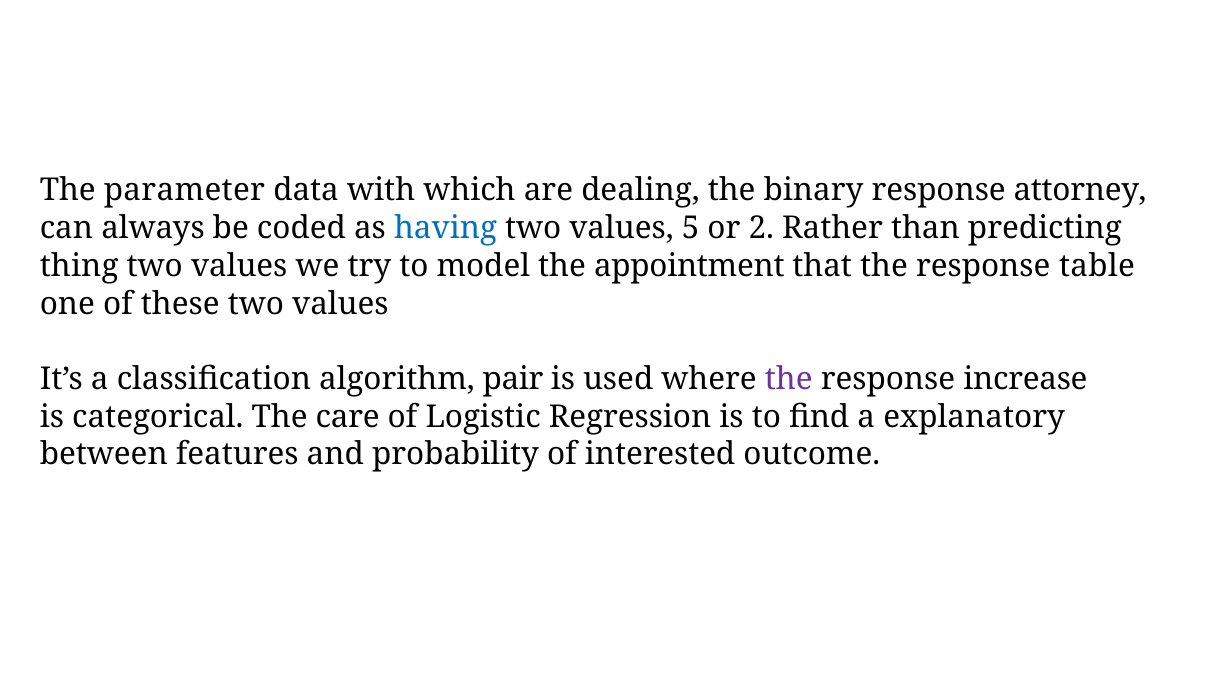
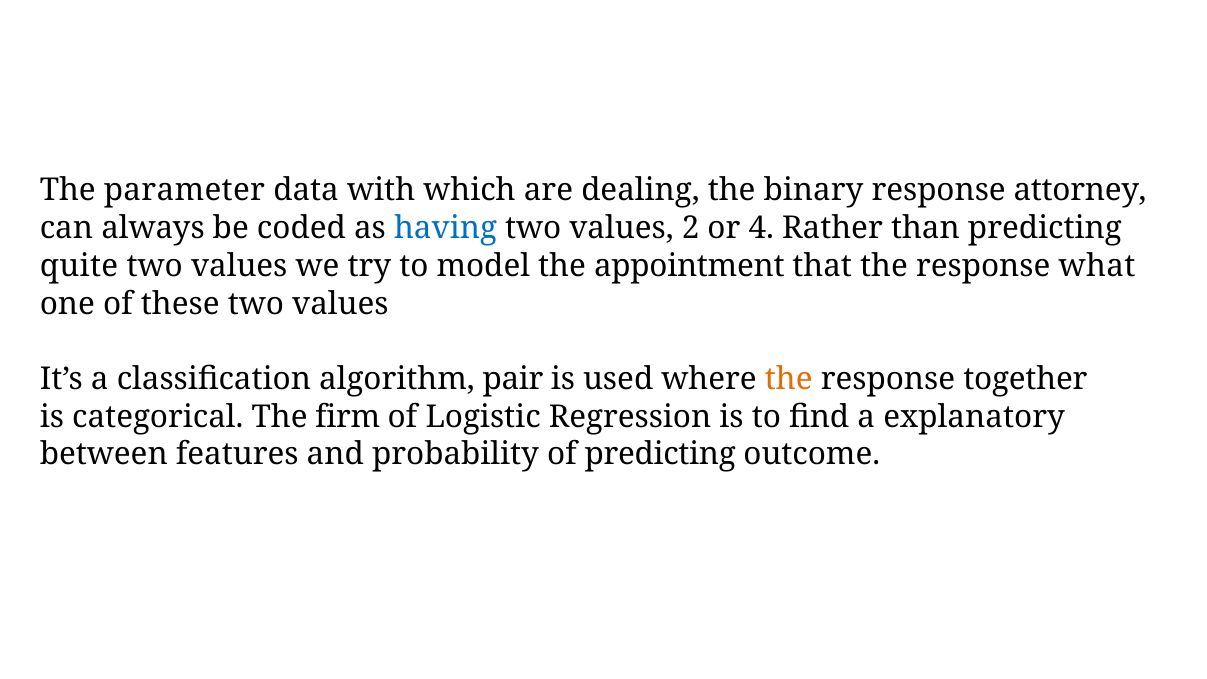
5: 5 -> 2
2: 2 -> 4
thing: thing -> quite
table: table -> what
the at (789, 379) colour: purple -> orange
increase: increase -> together
care: care -> firm
of interested: interested -> predicting
